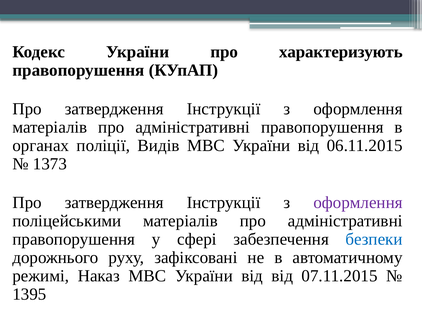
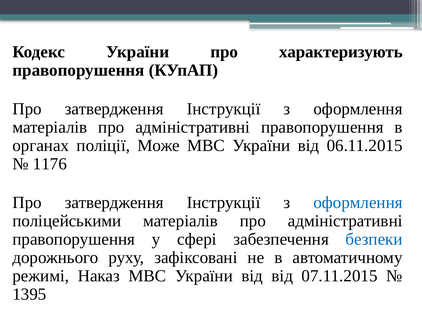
Видів: Видів -> Може
1373: 1373 -> 1176
оформлення at (358, 203) colour: purple -> blue
